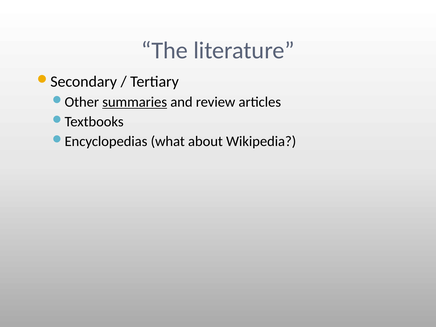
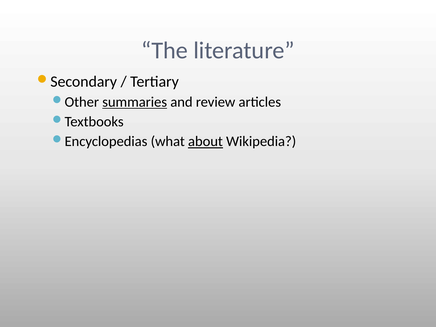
about underline: none -> present
